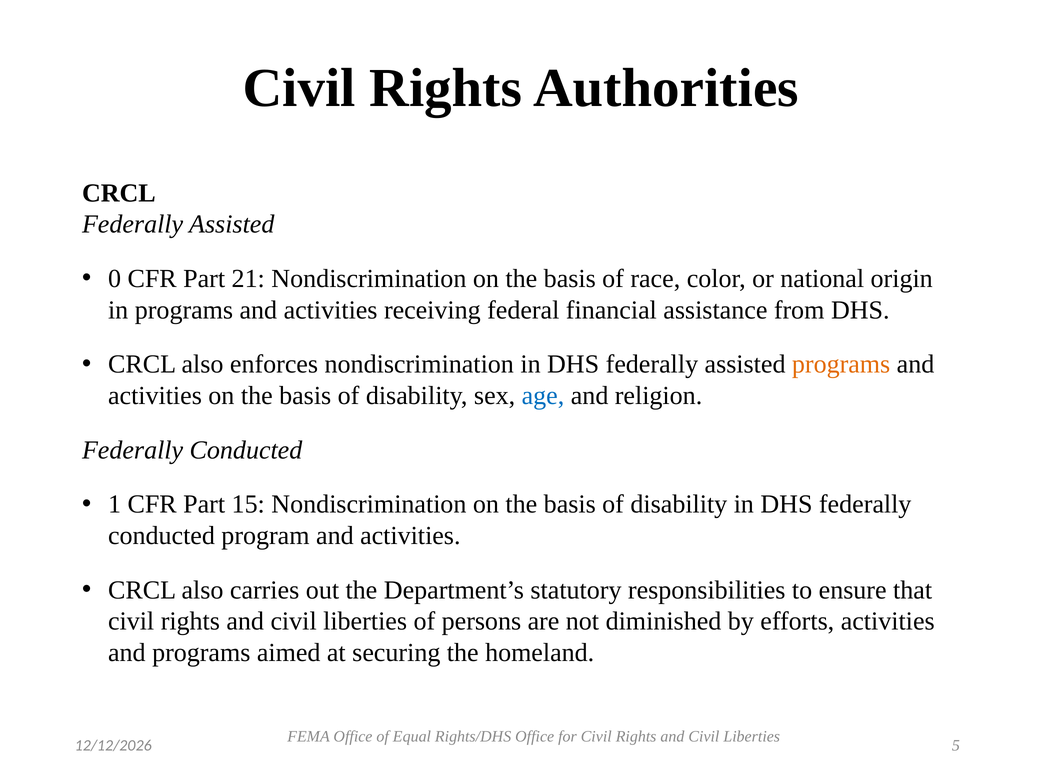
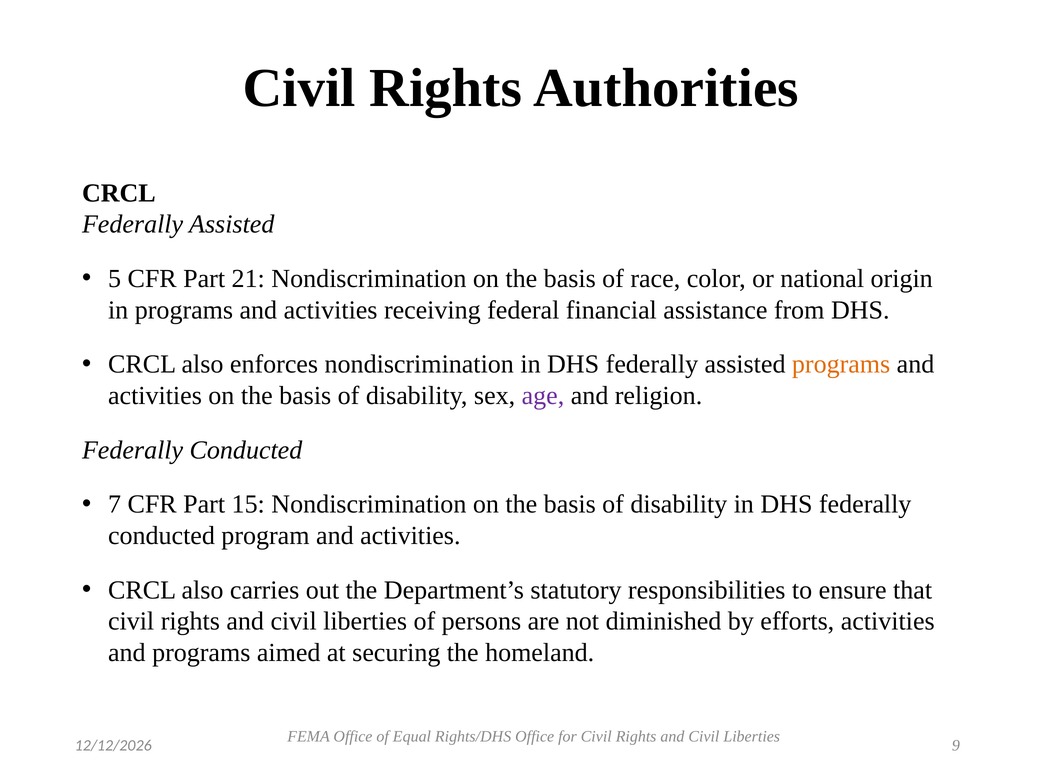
0: 0 -> 5
age colour: blue -> purple
1: 1 -> 7
5: 5 -> 9
